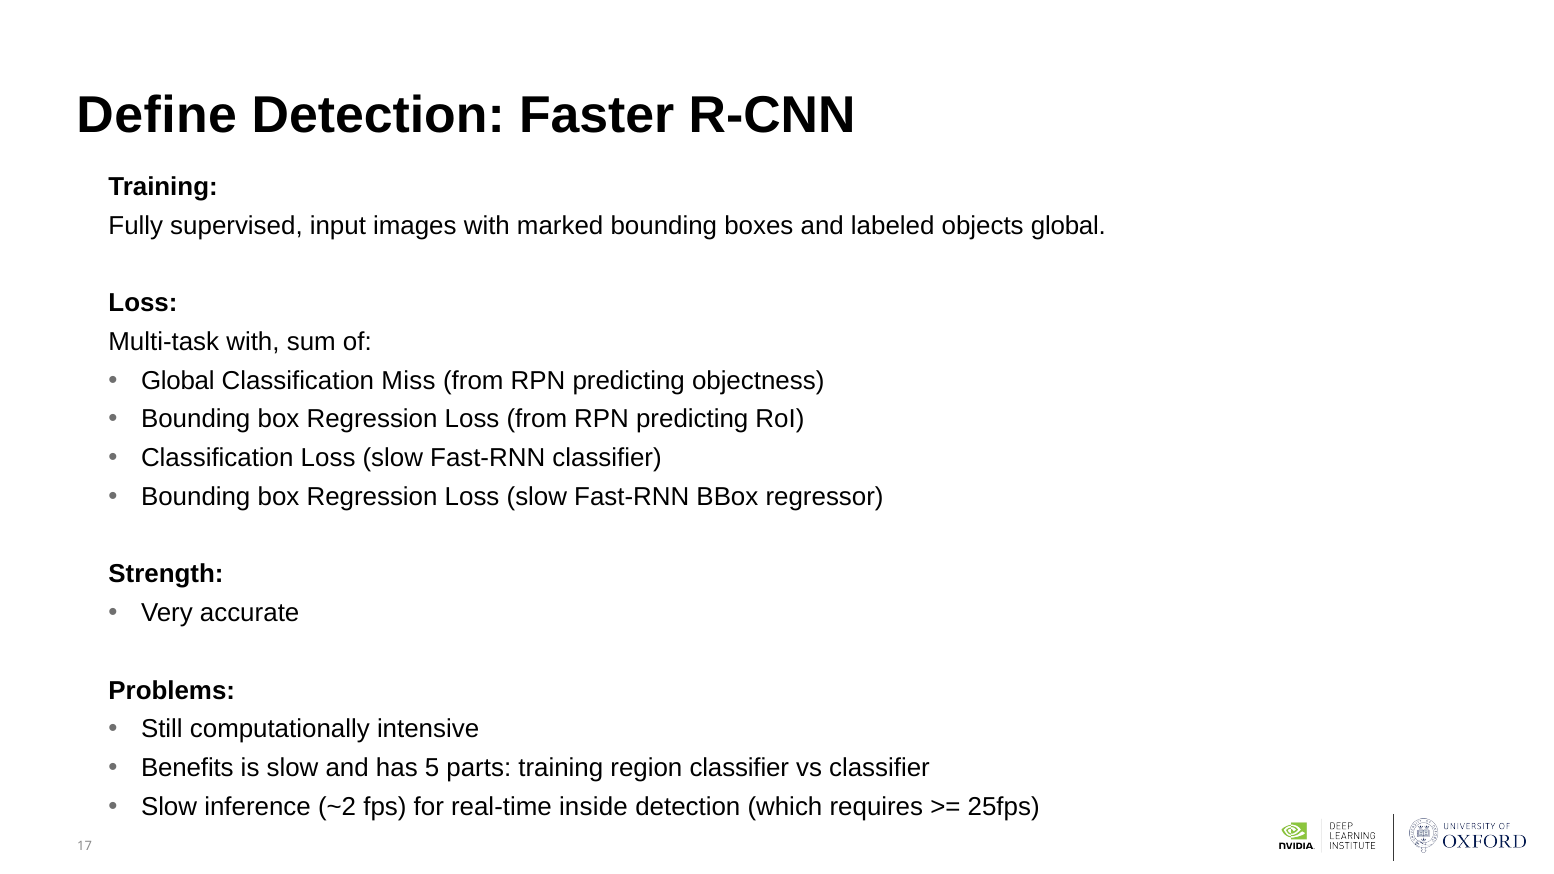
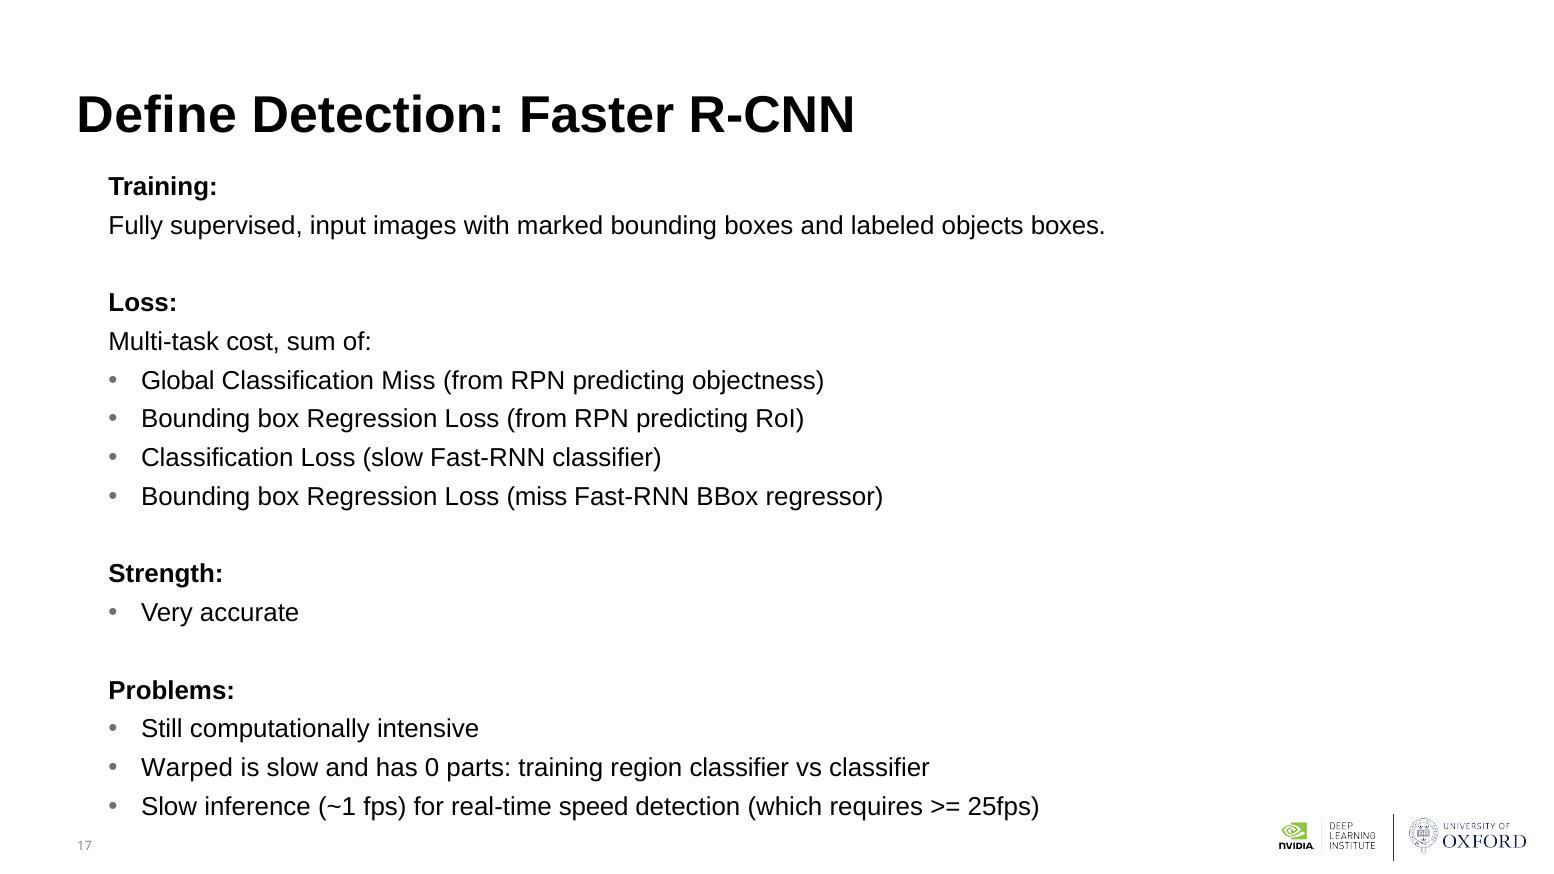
objects global: global -> boxes
Multi-task with: with -> cost
Regression Loss slow: slow -> miss
Benefits: Benefits -> Warped
5: 5 -> 0
~2: ~2 -> ~1
inside: inside -> speed
